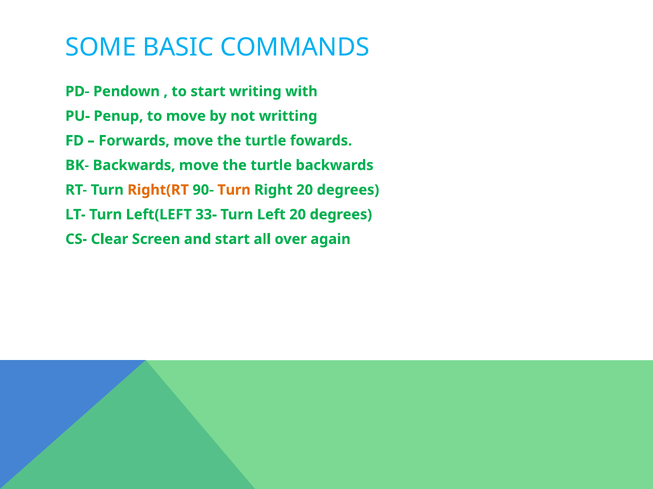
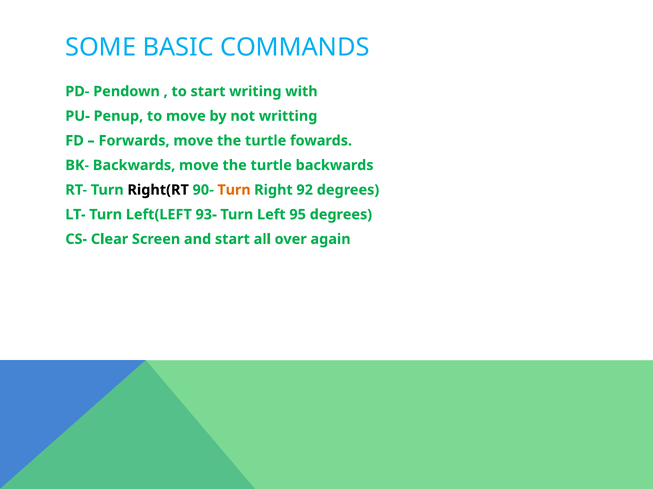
Right(RT colour: orange -> black
Right 20: 20 -> 92
33-: 33- -> 93-
Left 20: 20 -> 95
